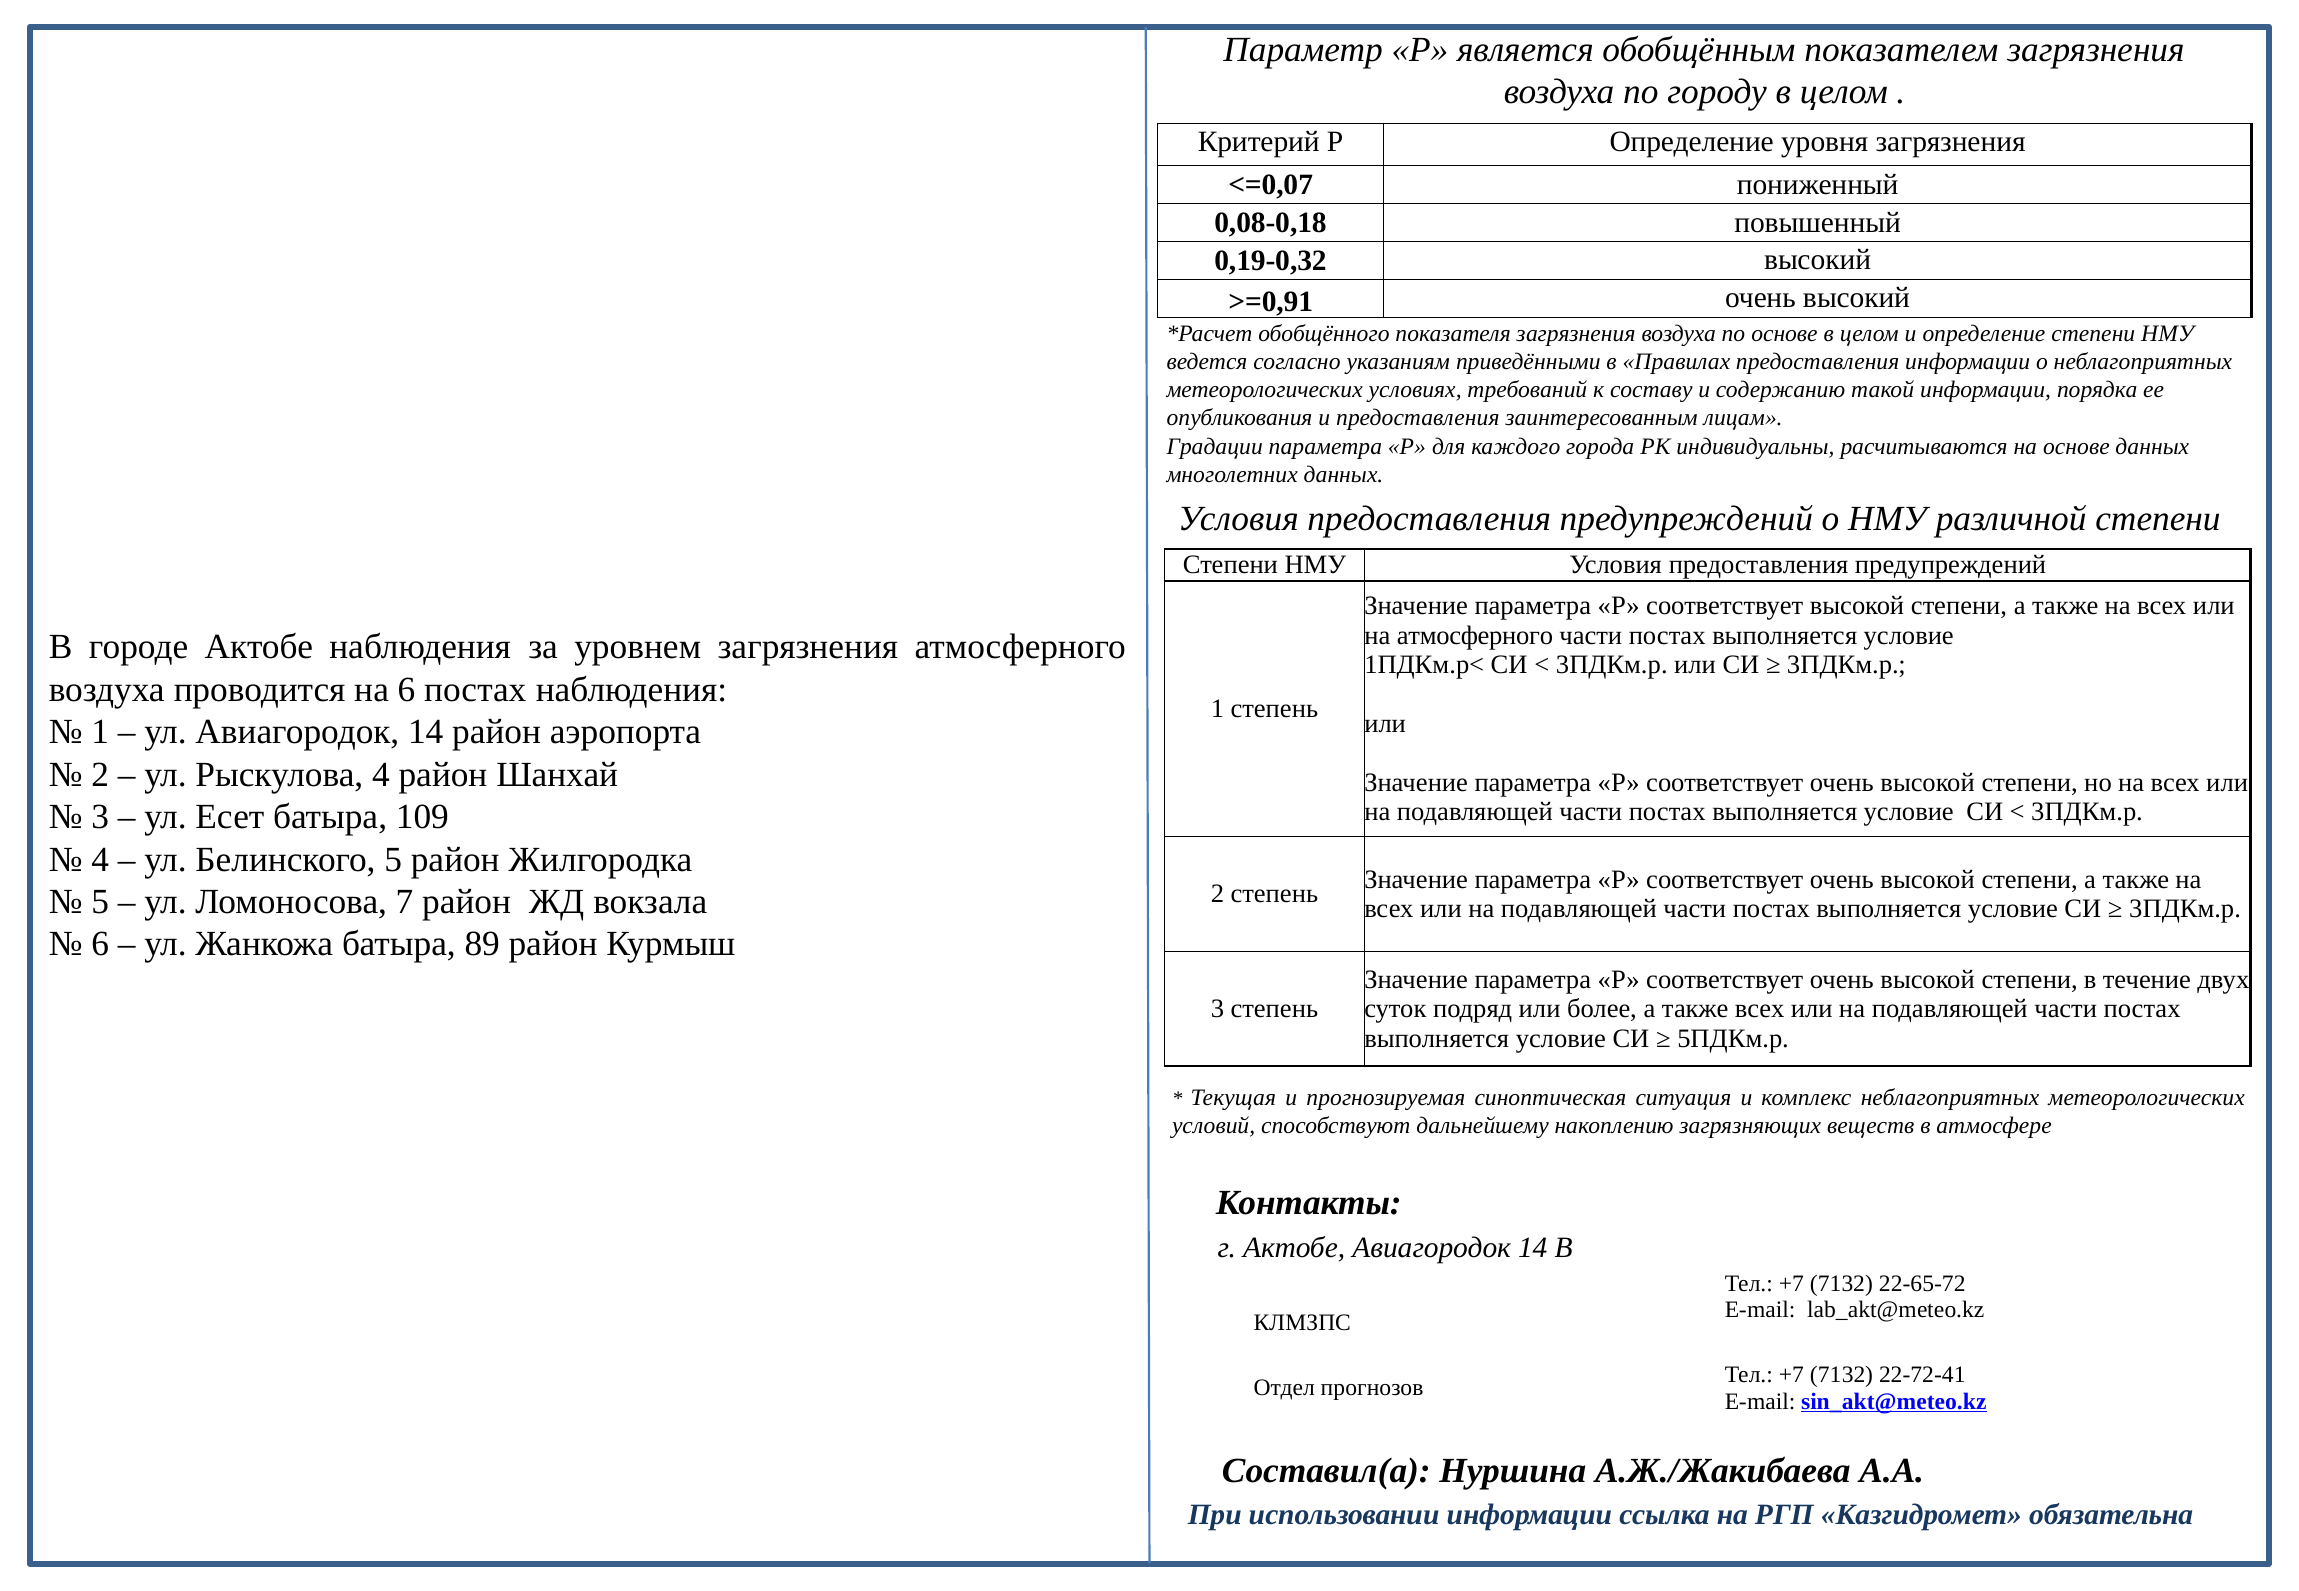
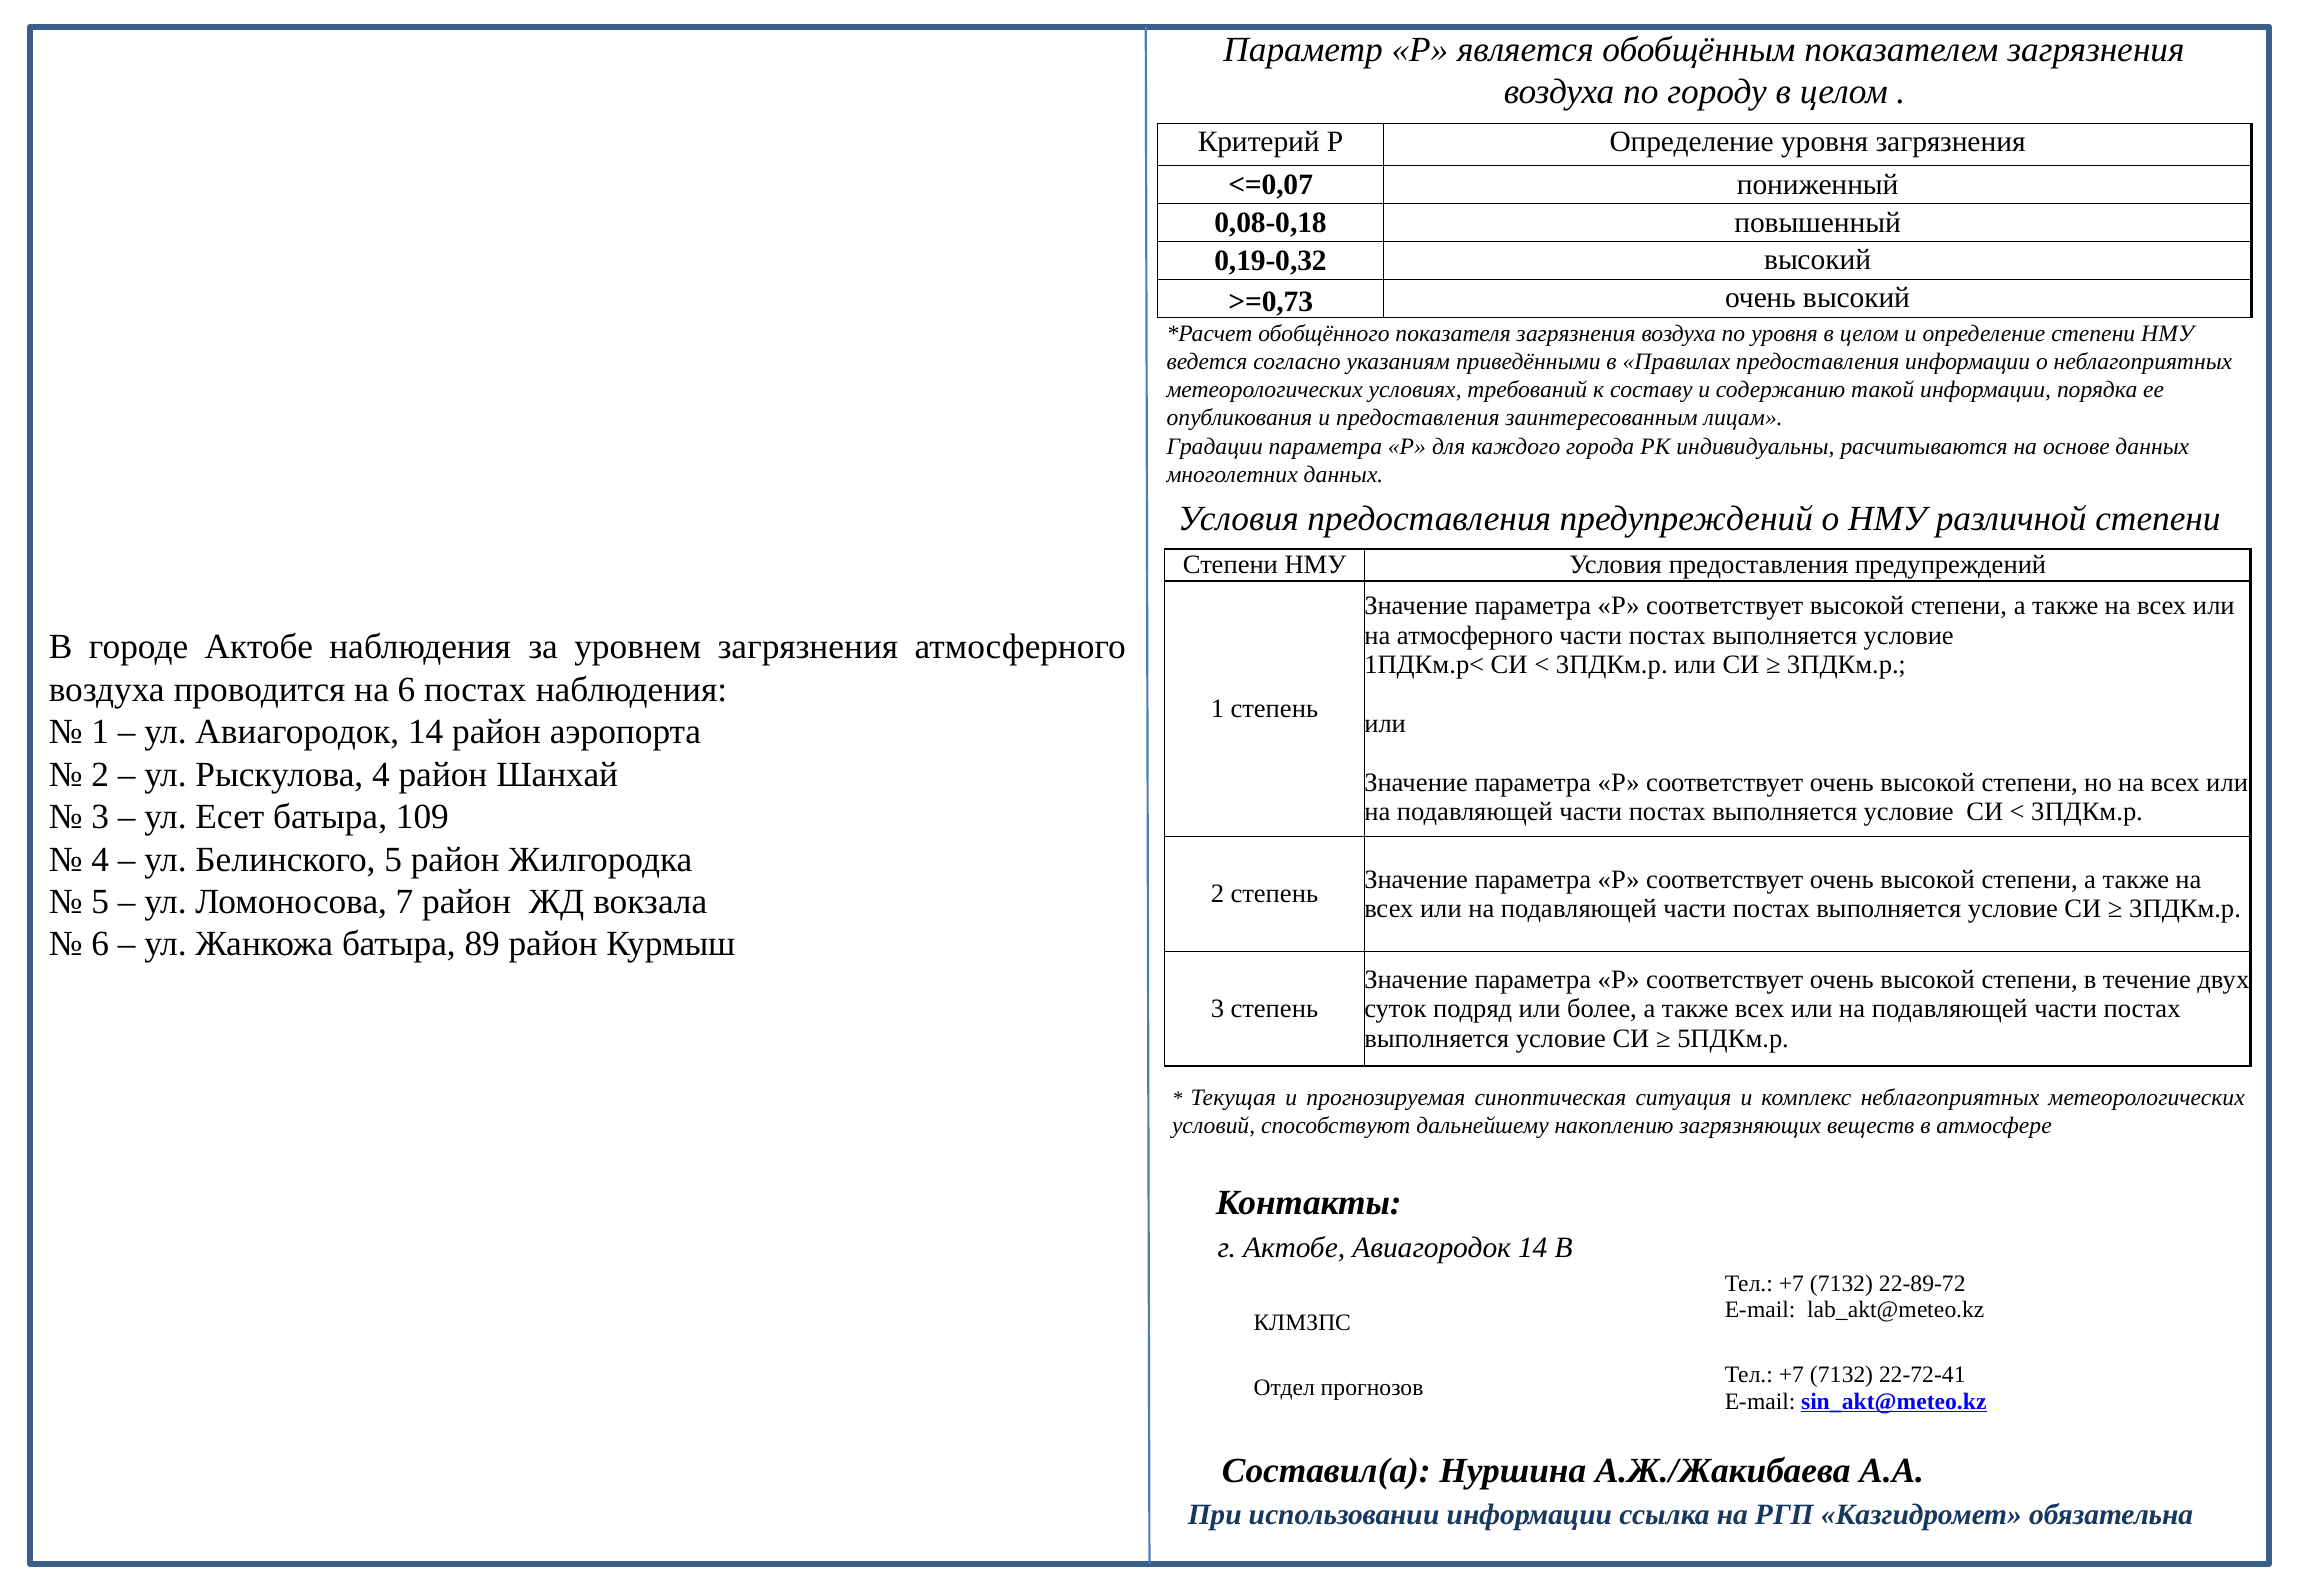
>=0,91: >=0,91 -> >=0,73
по основе: основе -> уровня
22-65-72: 22-65-72 -> 22-89-72
